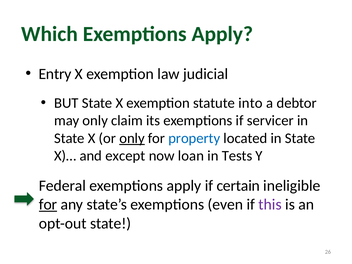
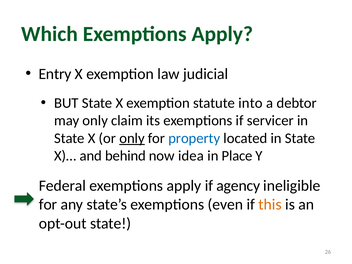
except: except -> behind
loan: loan -> idea
Tests: Tests -> Place
certain: certain -> agency
for at (48, 205) underline: present -> none
this colour: purple -> orange
